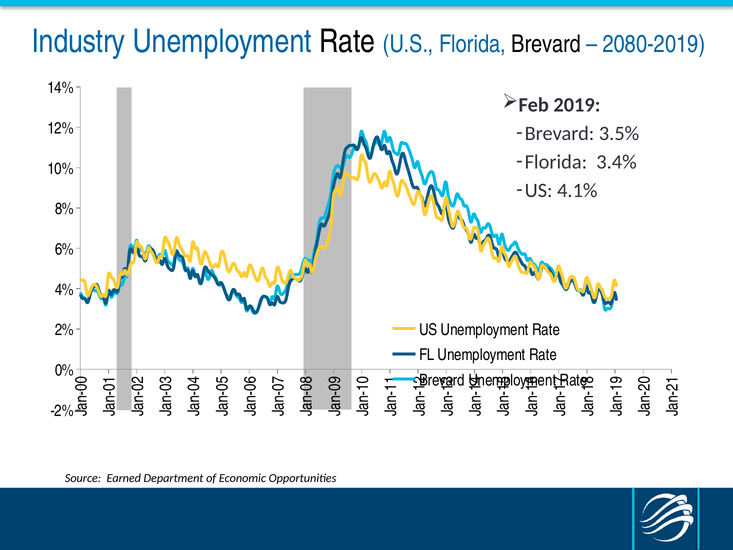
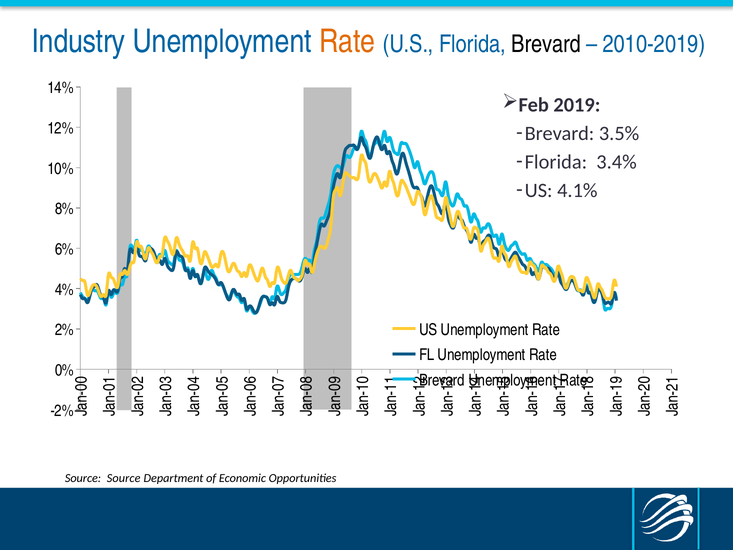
Rate at (347, 41) colour: black -> orange
2080-2019: 2080-2019 -> 2010-2019
Source Earned: Earned -> Source
